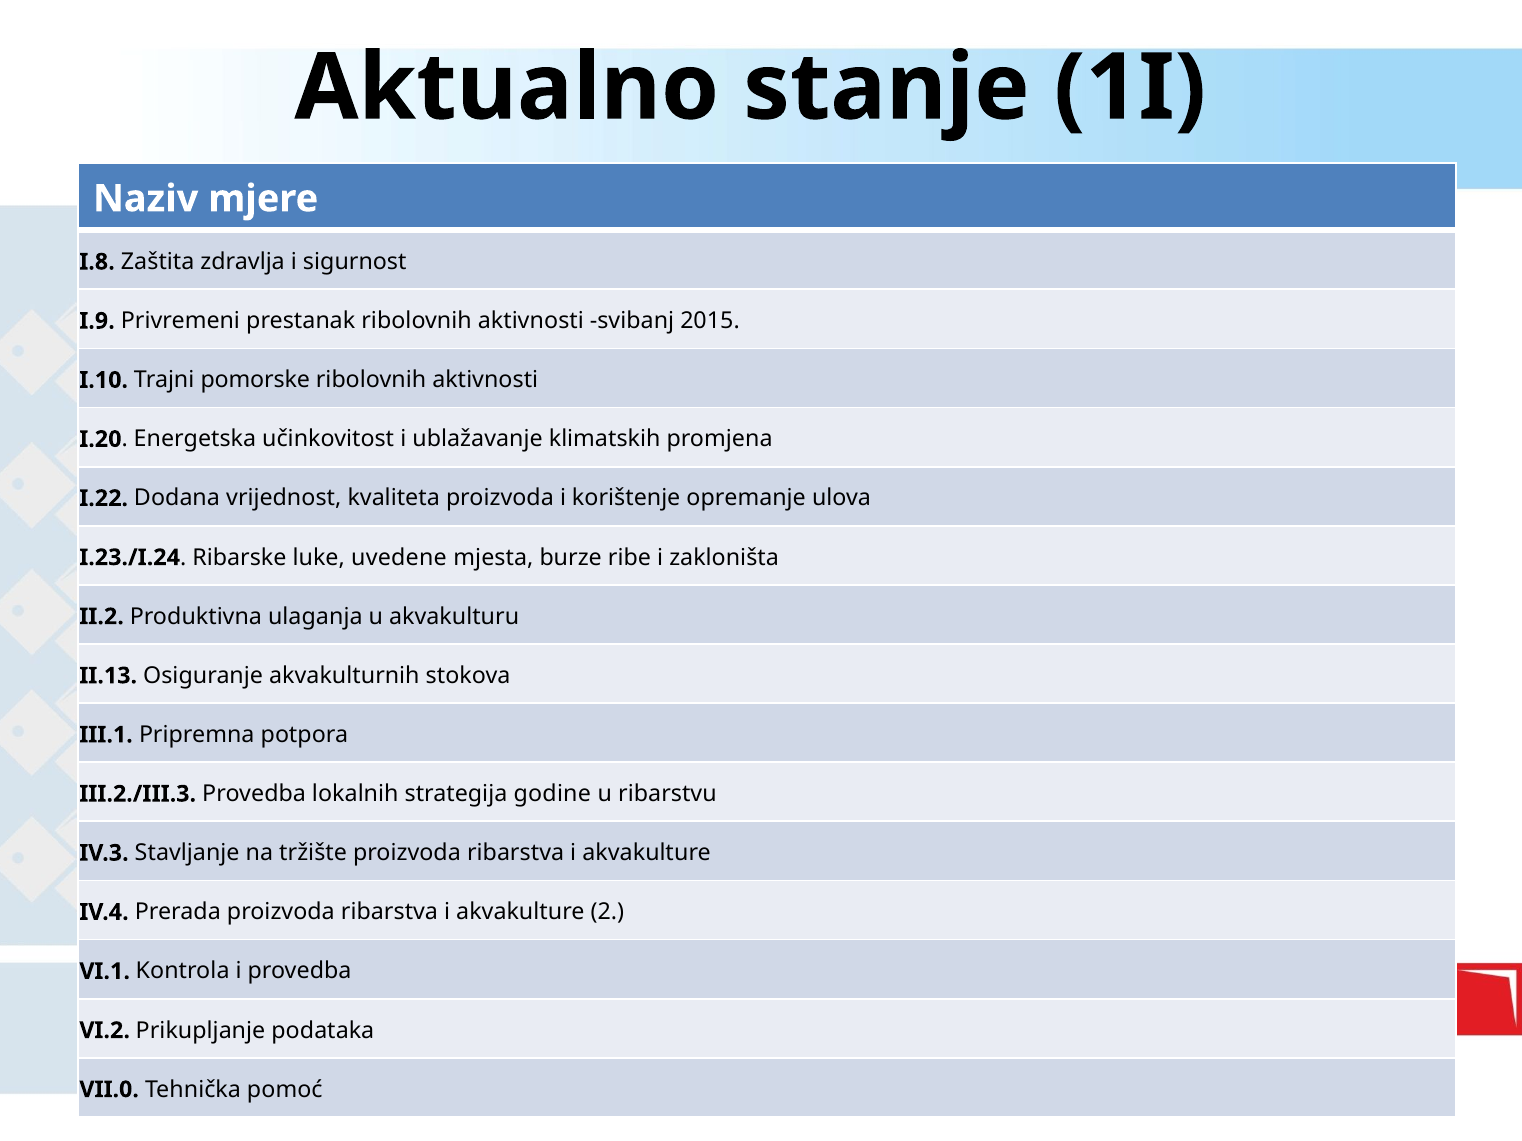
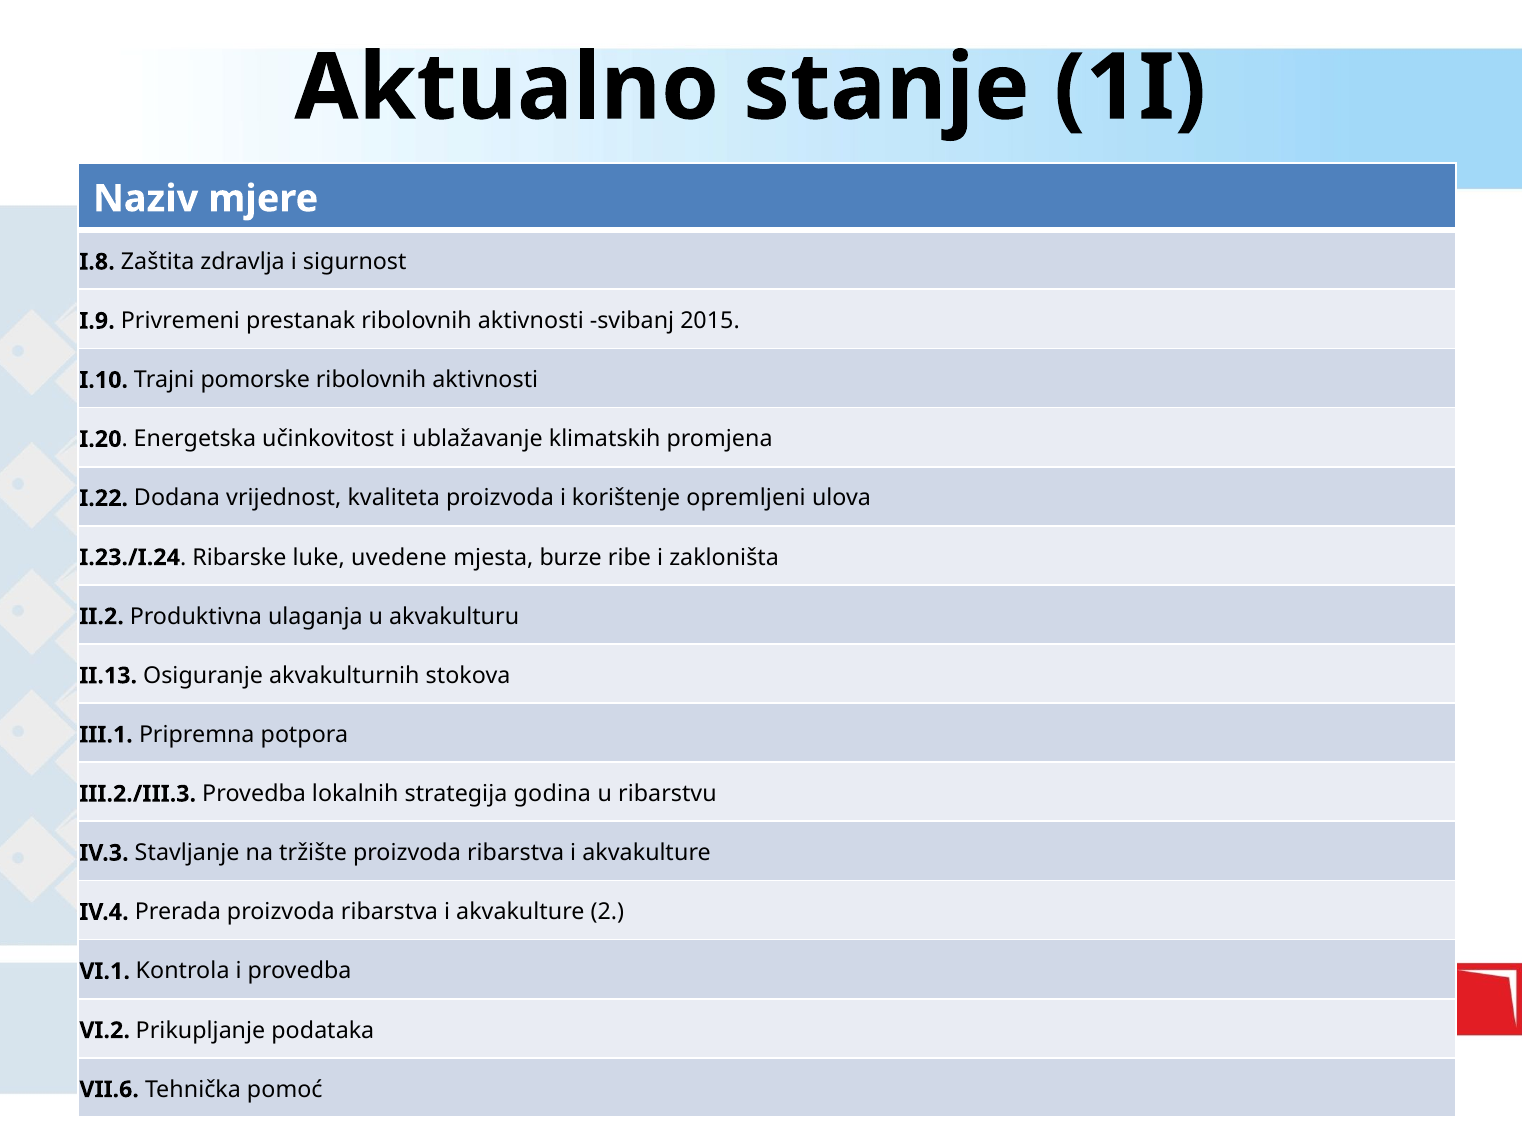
opremanje: opremanje -> opremljeni
godine: godine -> godina
VII.0: VII.0 -> VII.6
